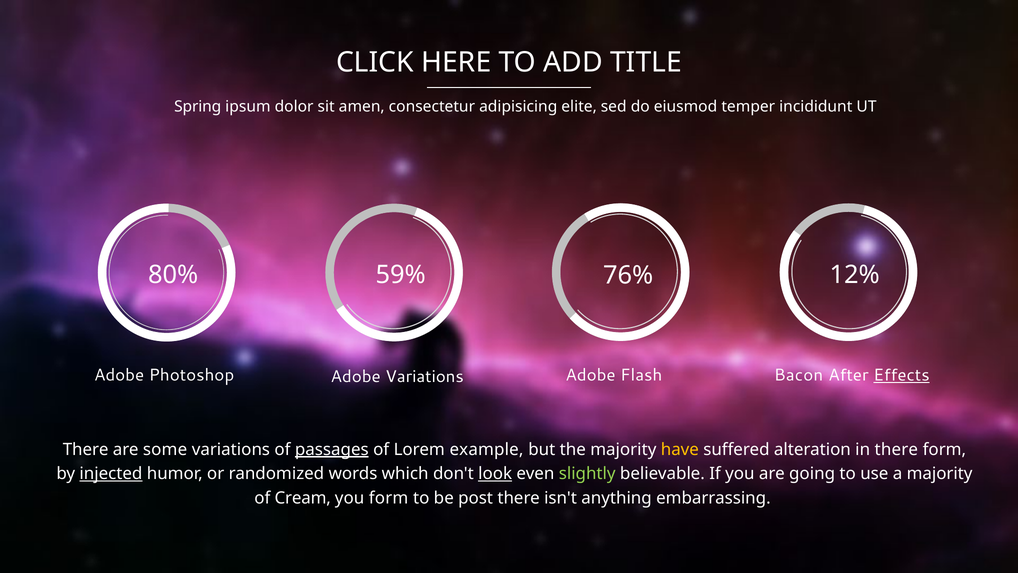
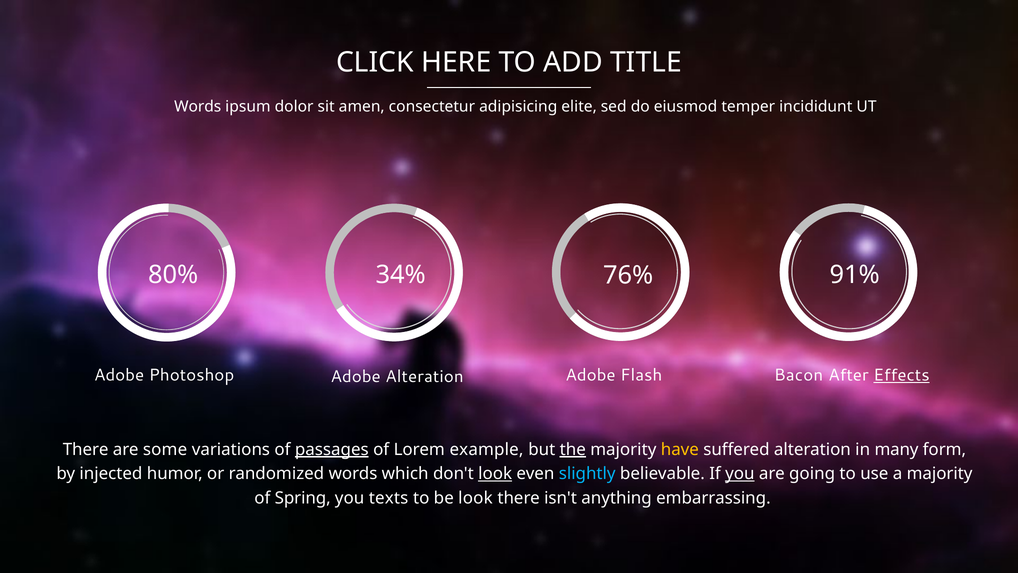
Spring at (198, 107): Spring -> Words
59%: 59% -> 34%
12%: 12% -> 91%
Adobe Variations: Variations -> Alteration
the underline: none -> present
in there: there -> many
injected underline: present -> none
slightly colour: light green -> light blue
you at (740, 474) underline: none -> present
Cream: Cream -> Spring
you form: form -> texts
be post: post -> look
